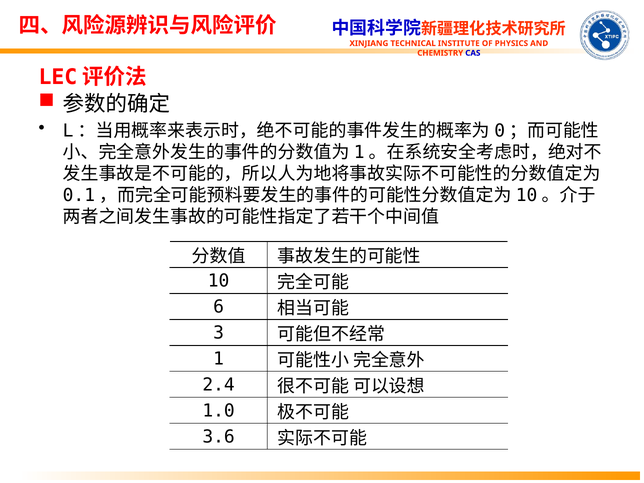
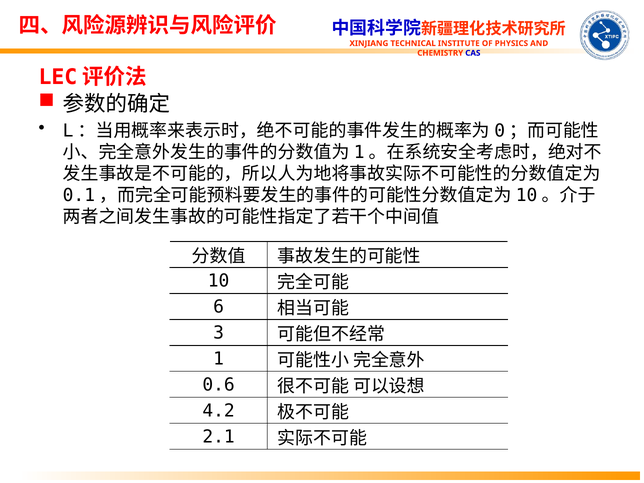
2.4: 2.4 -> 0.6
1.0: 1.0 -> 4.2
3.6: 3.6 -> 2.1
